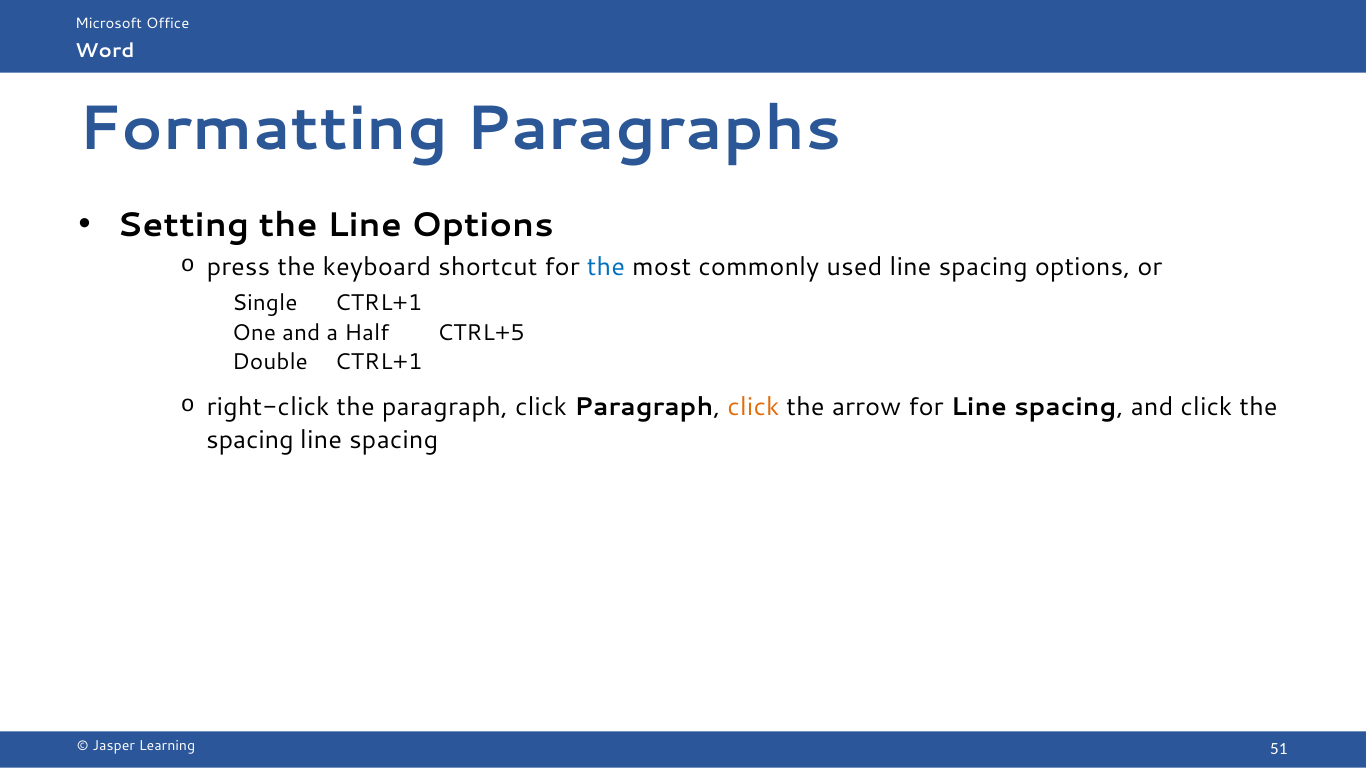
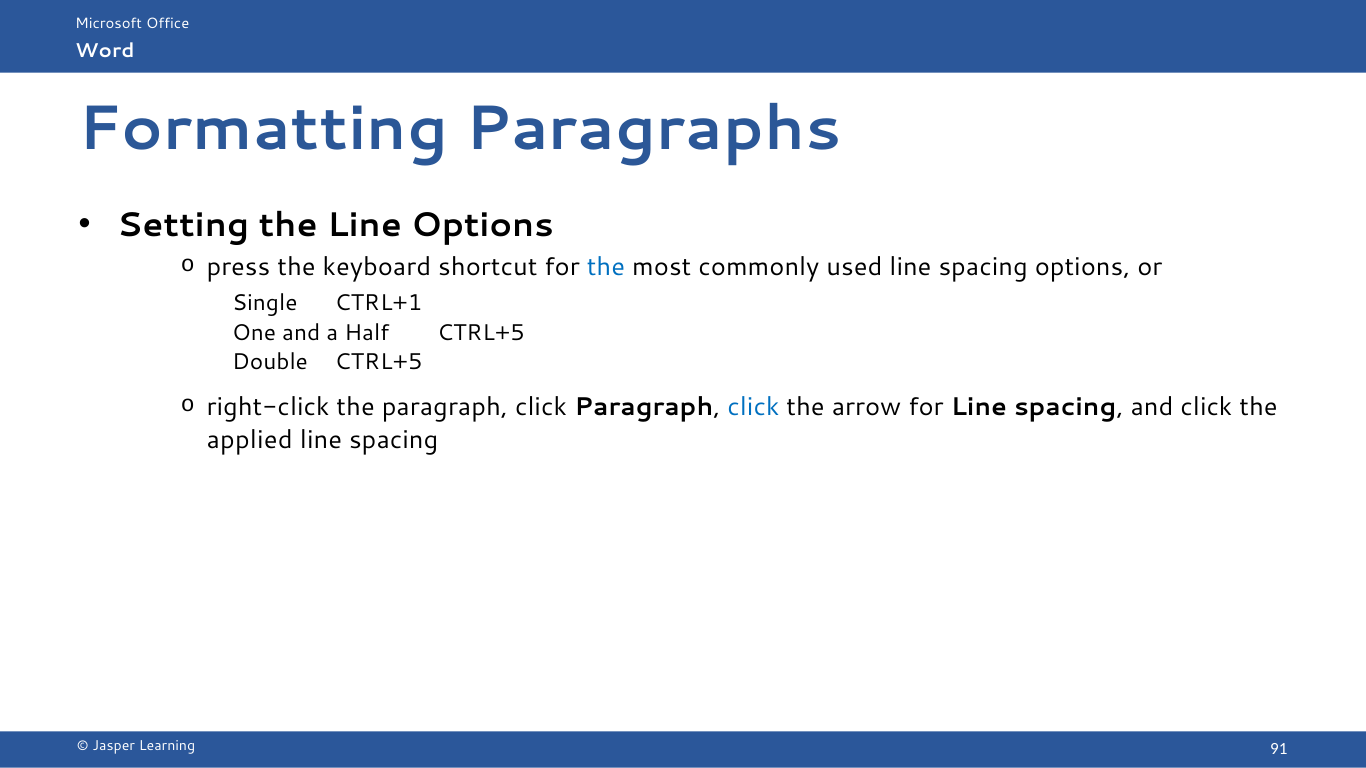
Double CTRL+1: CTRL+1 -> CTRL+5
click at (753, 407) colour: orange -> blue
spacing at (250, 441): spacing -> applied
51: 51 -> 91
